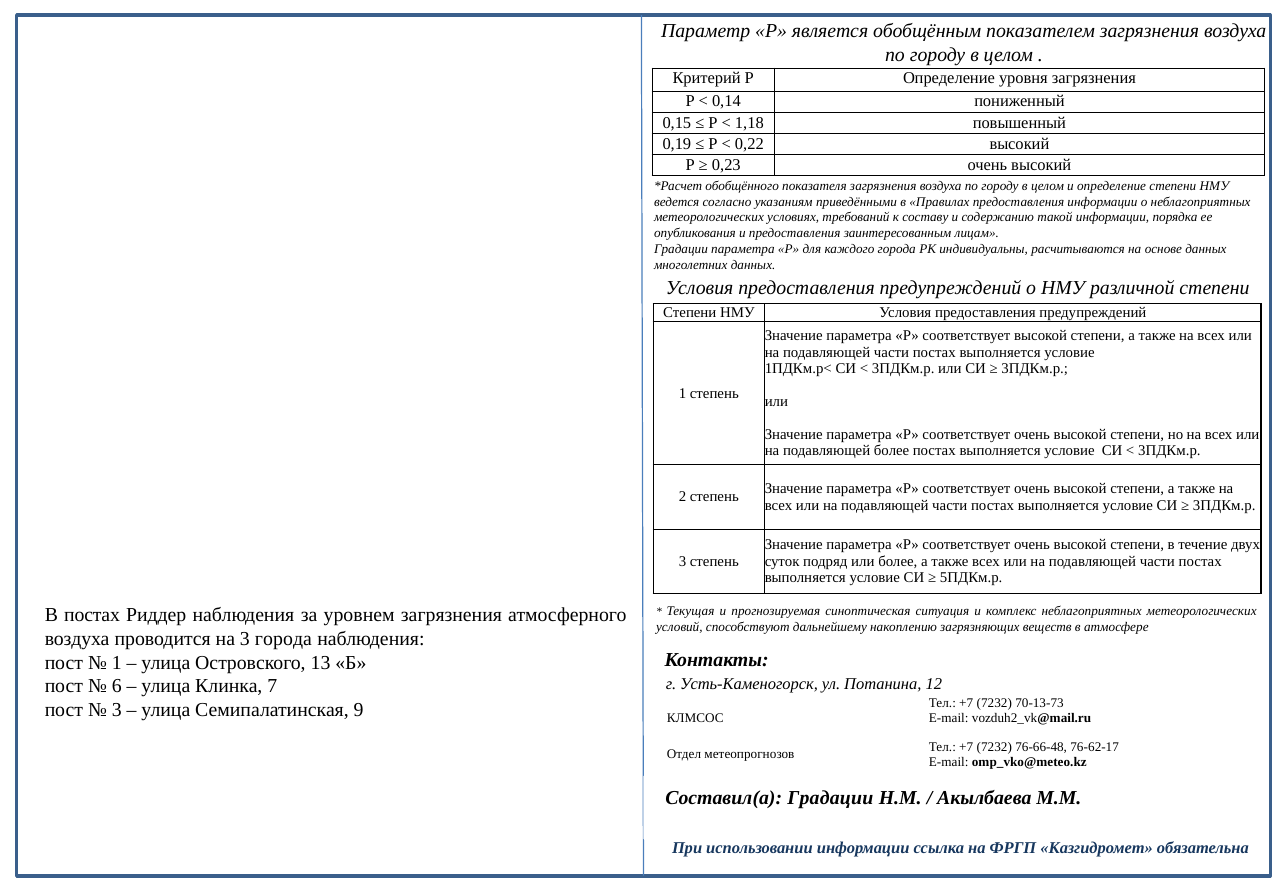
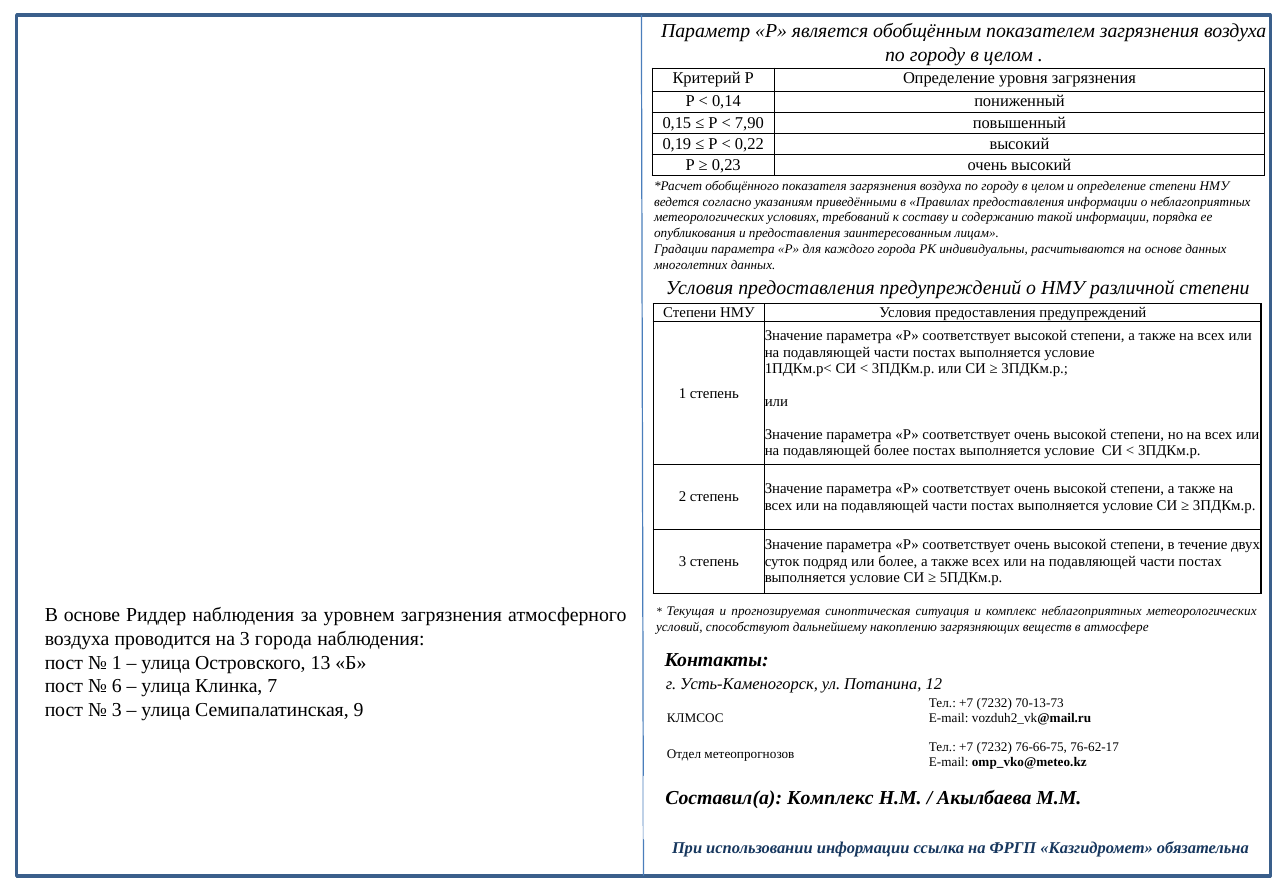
1,18: 1,18 -> 7,90
В постах: постах -> основе
76-66-48: 76-66-48 -> 76-66-75
Составил(а Градации: Градации -> Комплекс
